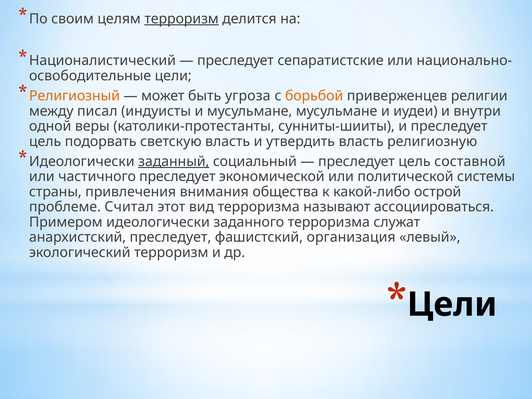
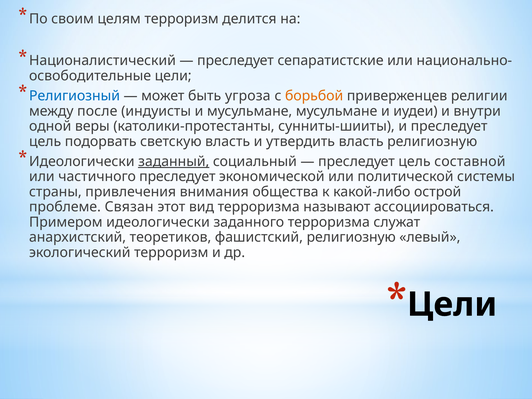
терроризм at (182, 19) underline: present -> none
Религиозный colour: orange -> blue
писал: писал -> после
Считал: Считал -> Связан
анархистский преследует: преследует -> теоретиков
фашистский организация: организация -> религиозную
